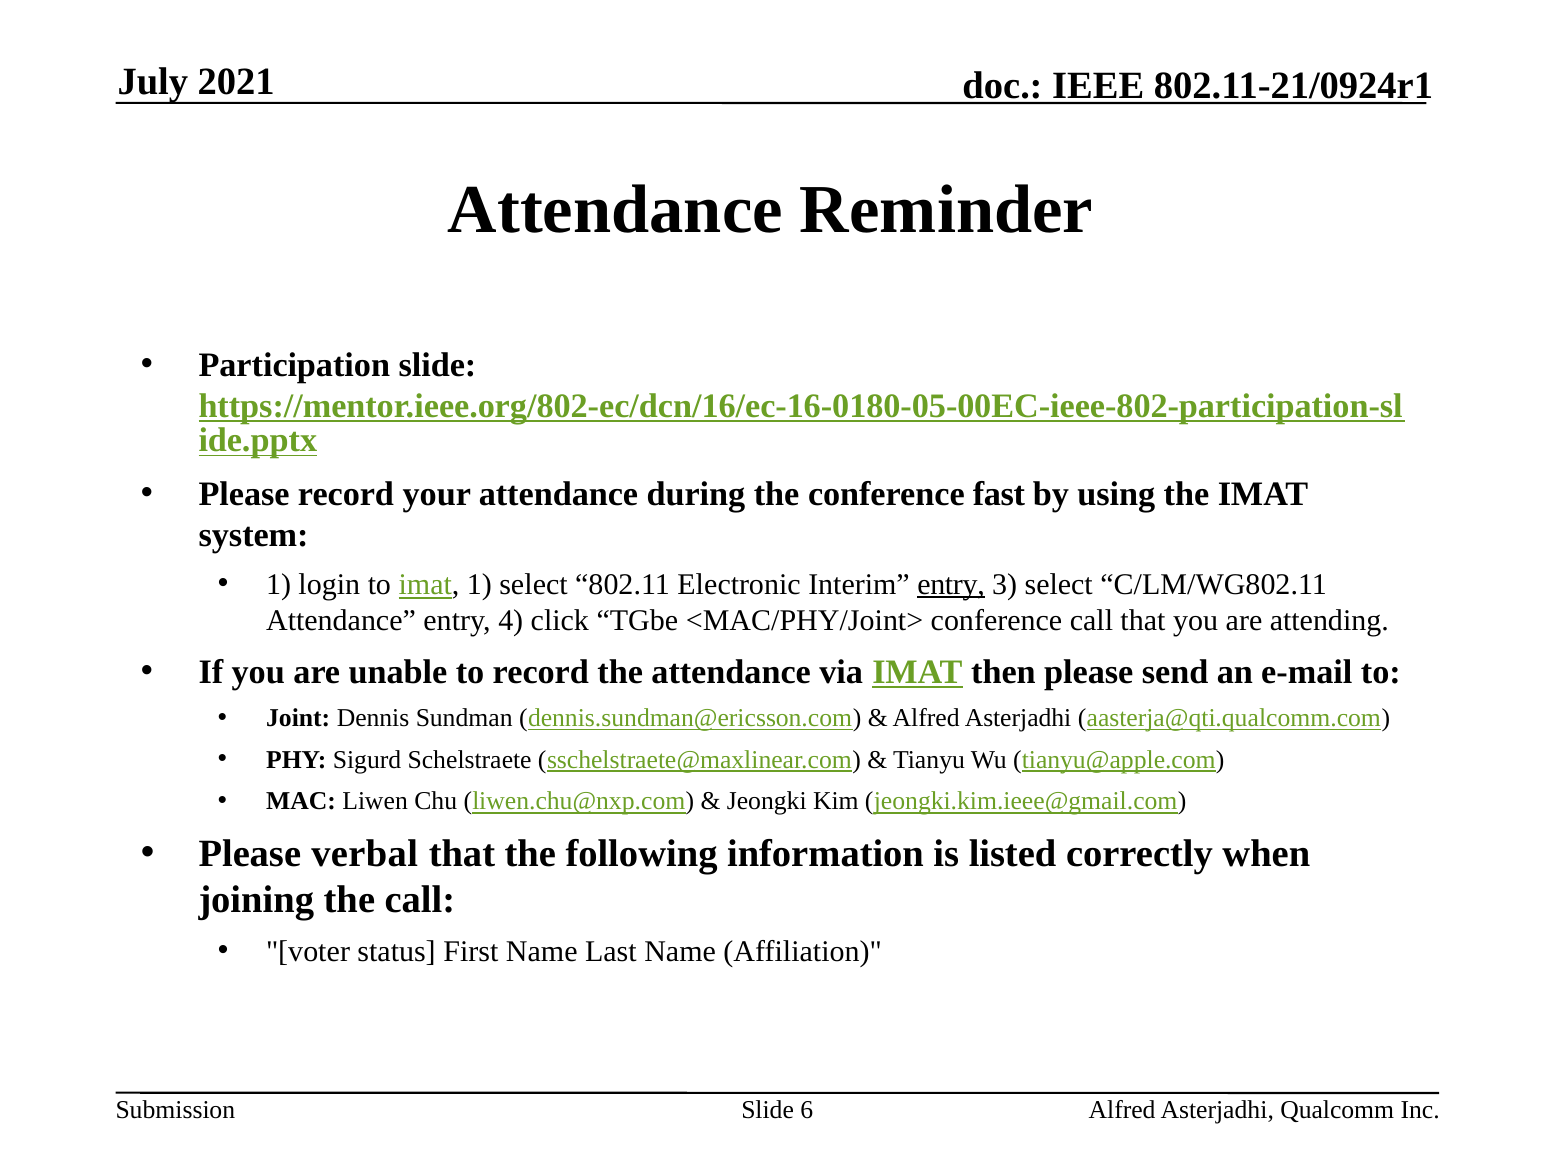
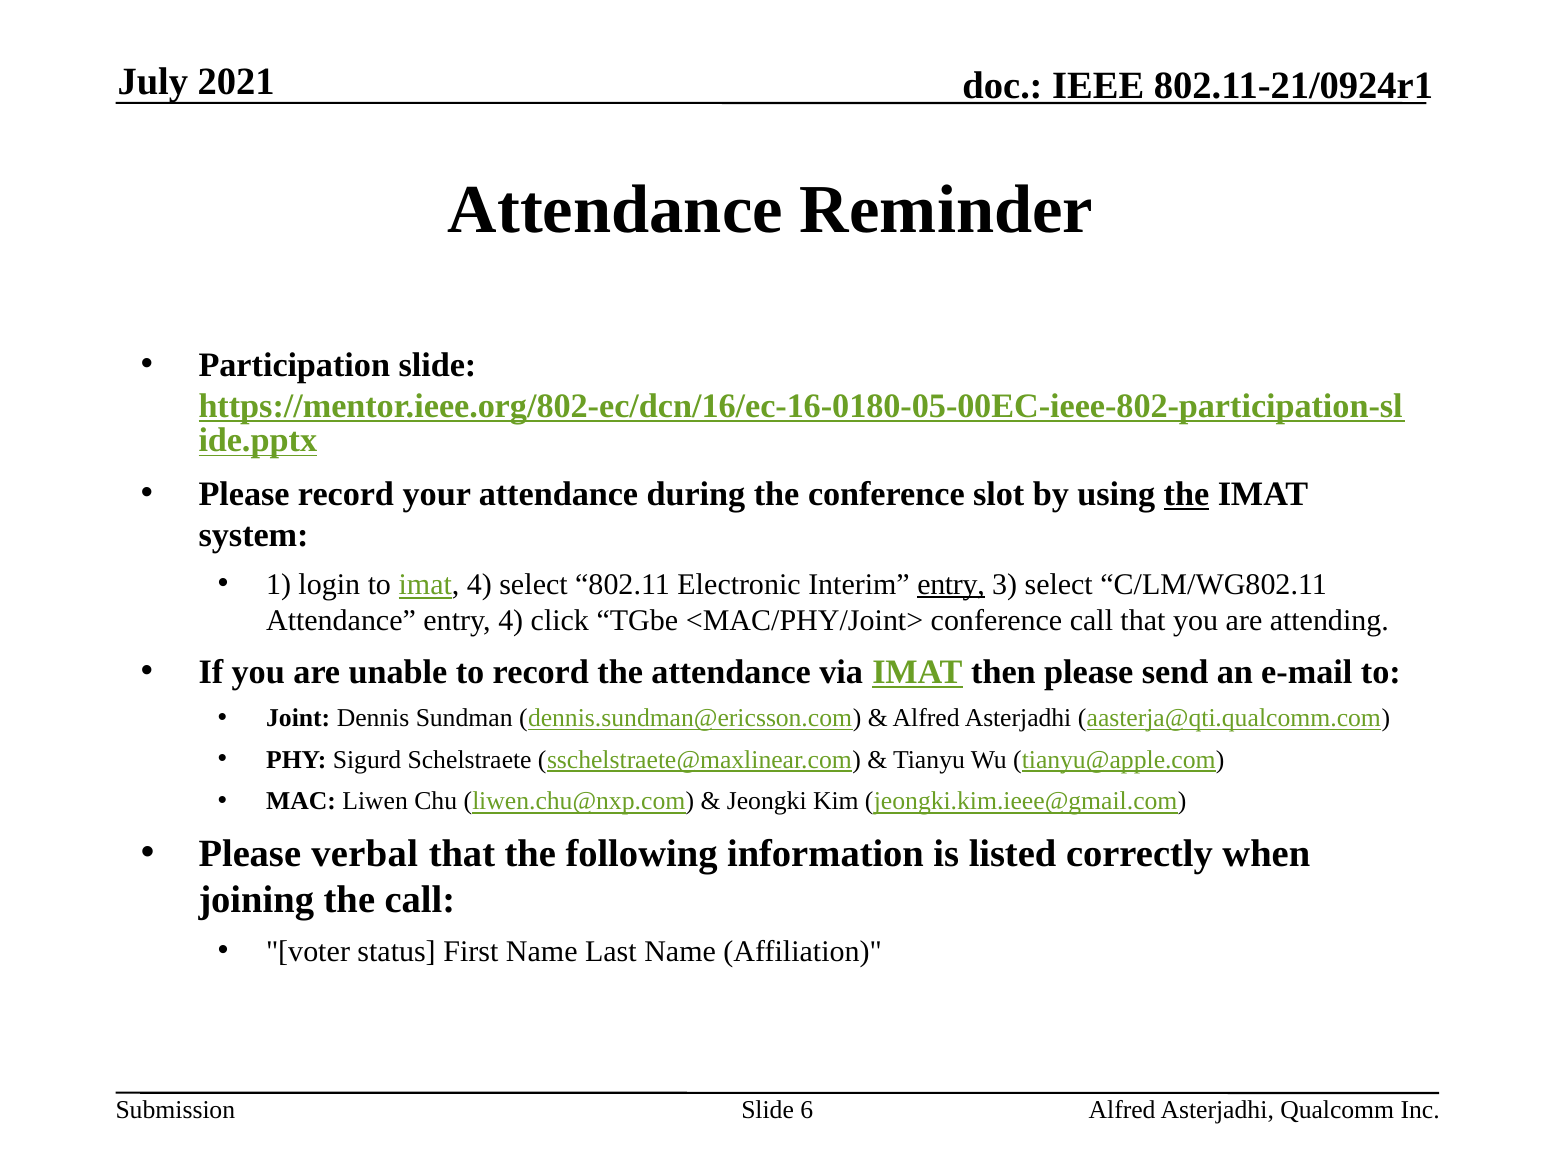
fast: fast -> slot
the at (1186, 494) underline: none -> present
imat 1: 1 -> 4
